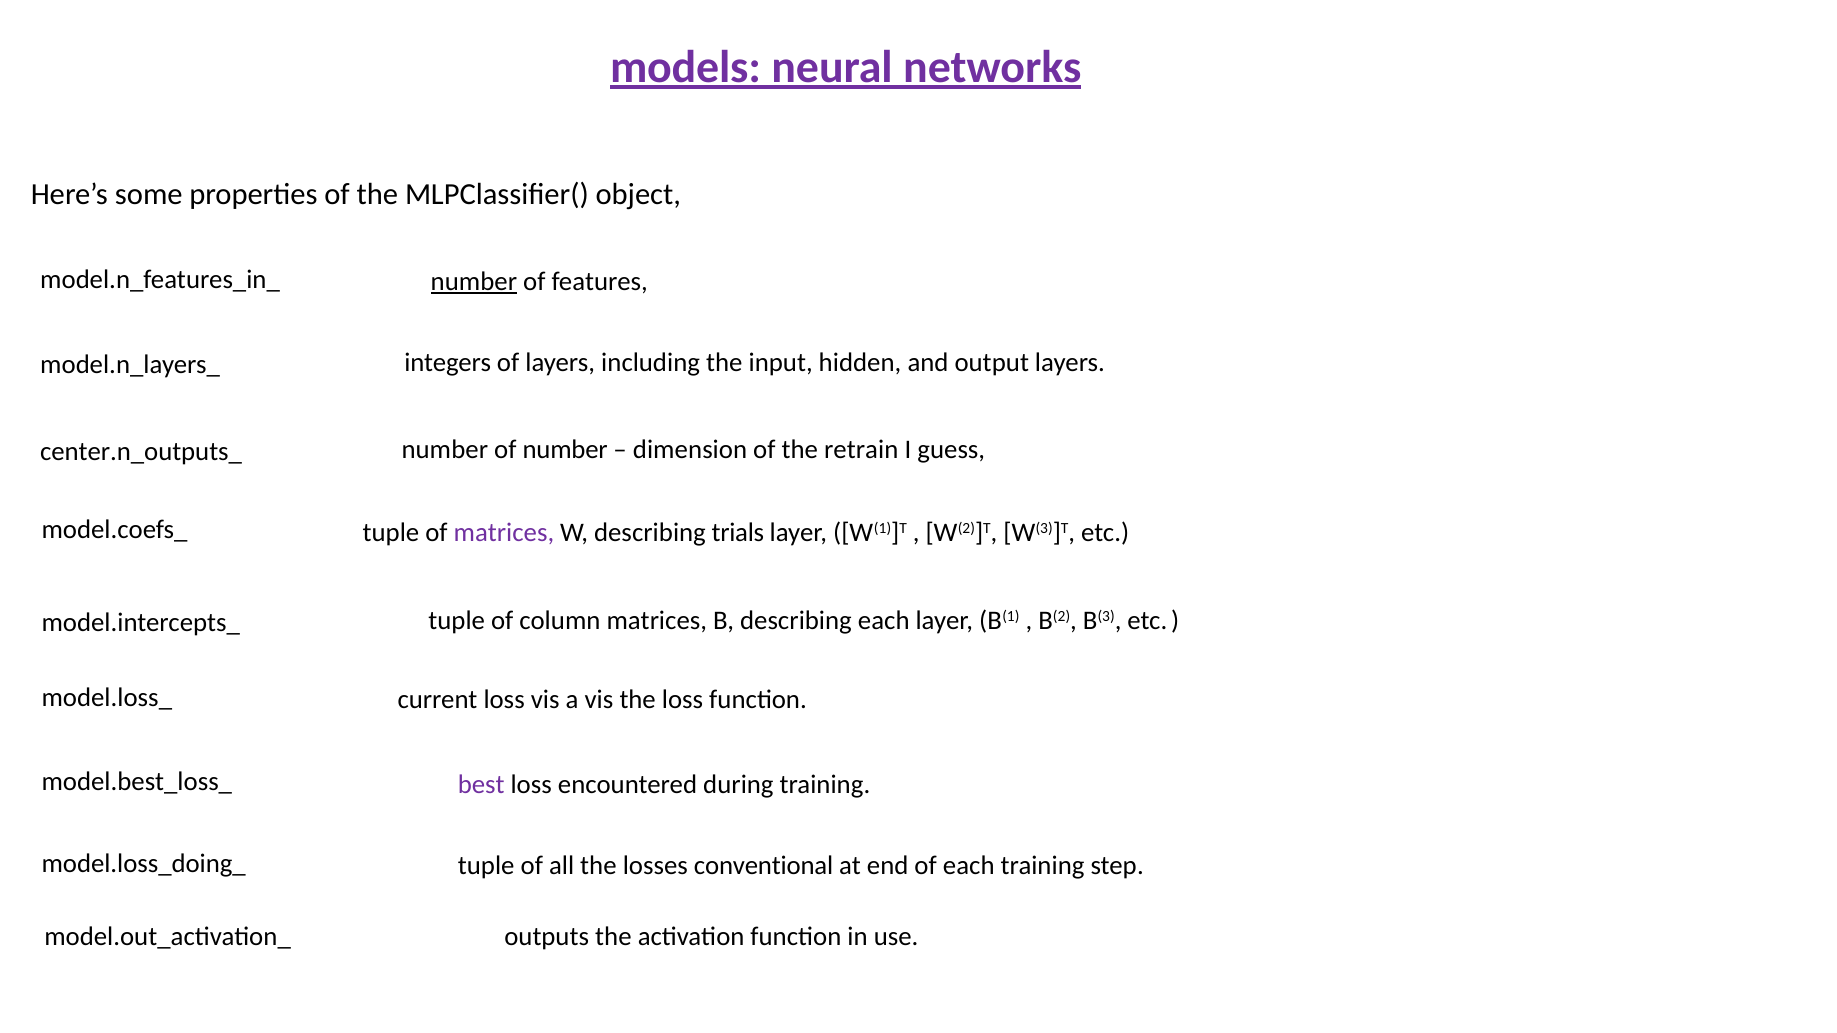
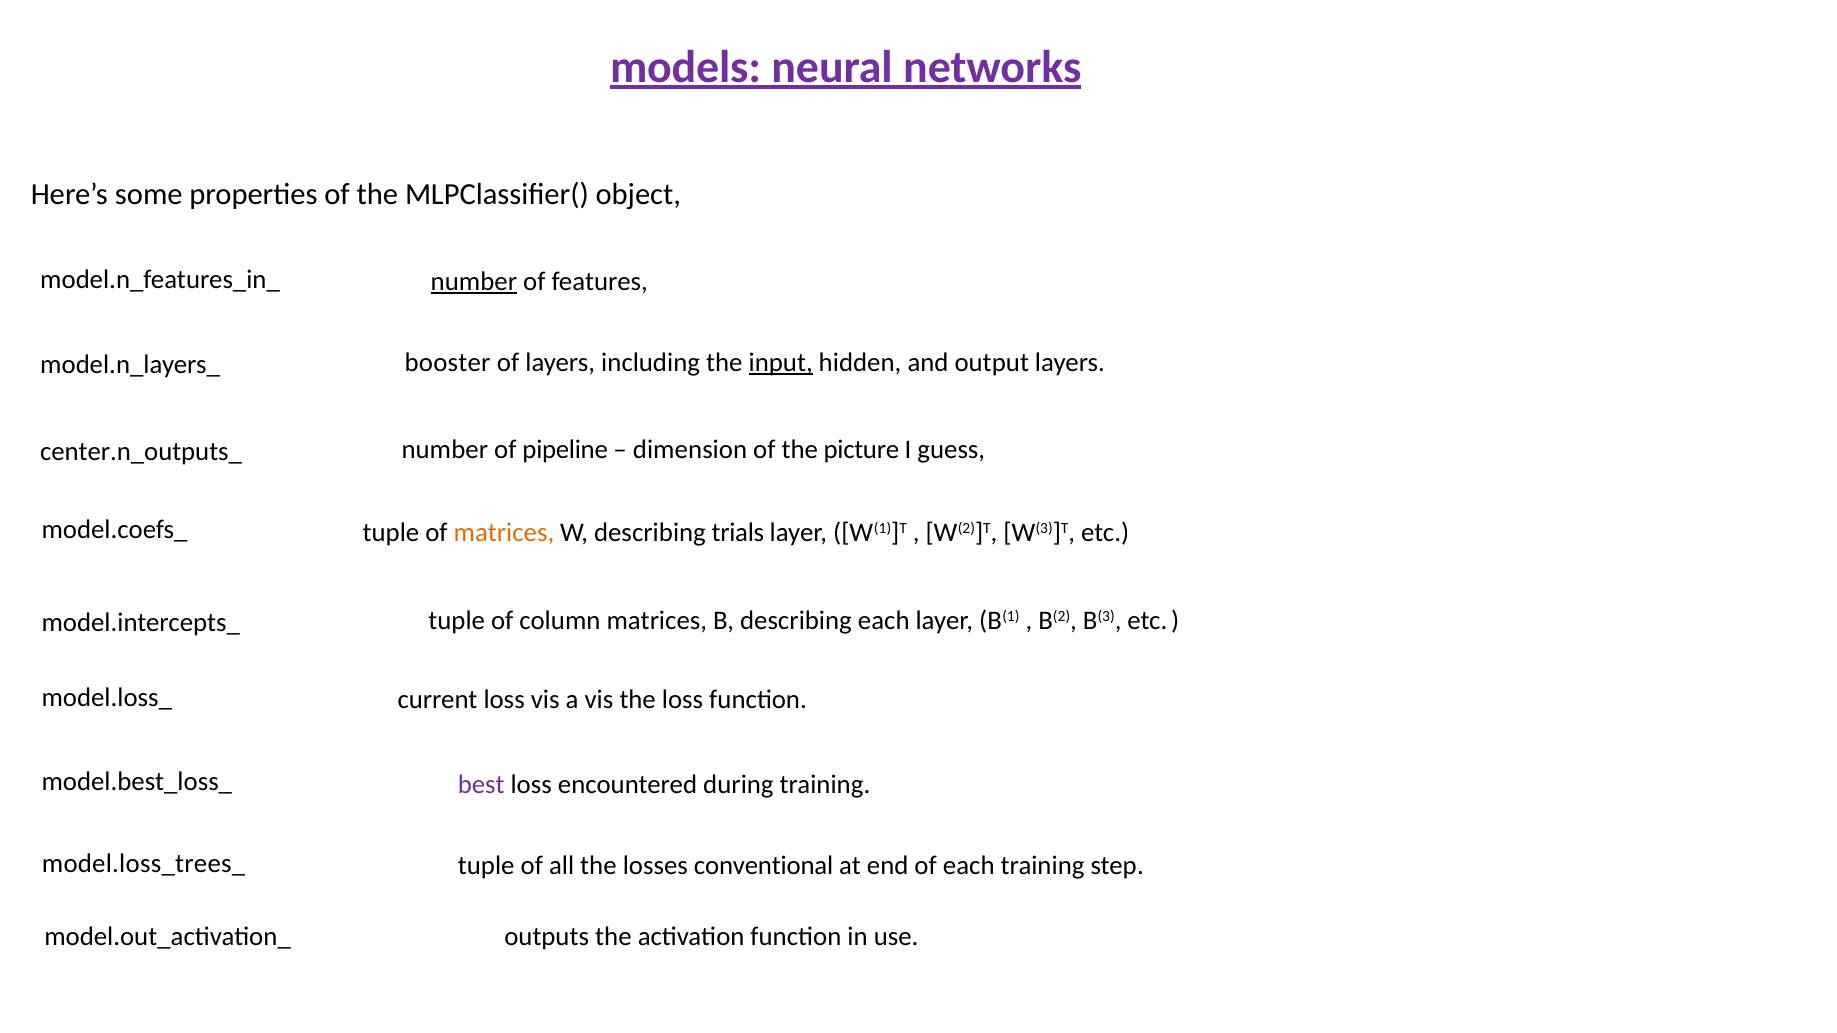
integers: integers -> booster
input underline: none -> present
of number: number -> pipeline
retrain: retrain -> picture
matrices at (504, 533) colour: purple -> orange
model.loss_doing_: model.loss_doing_ -> model.loss_trees_
